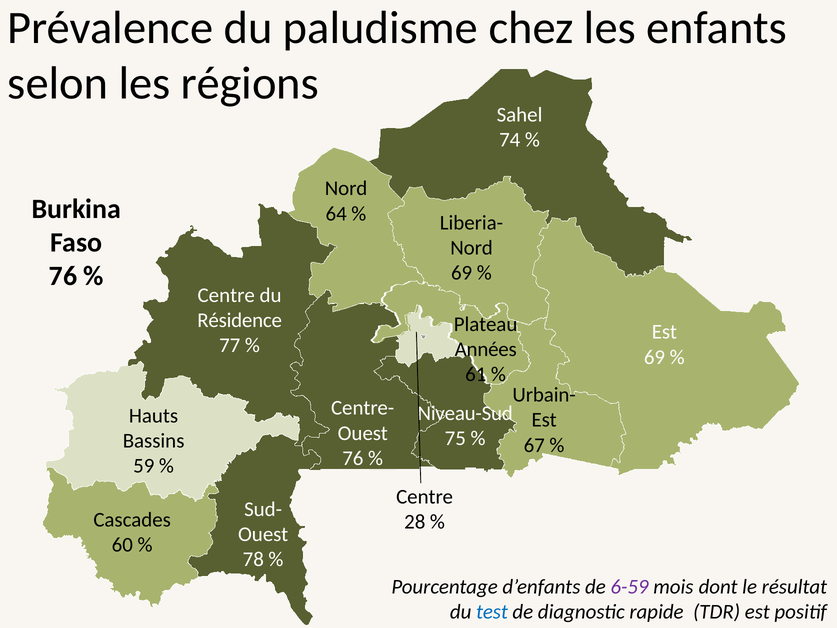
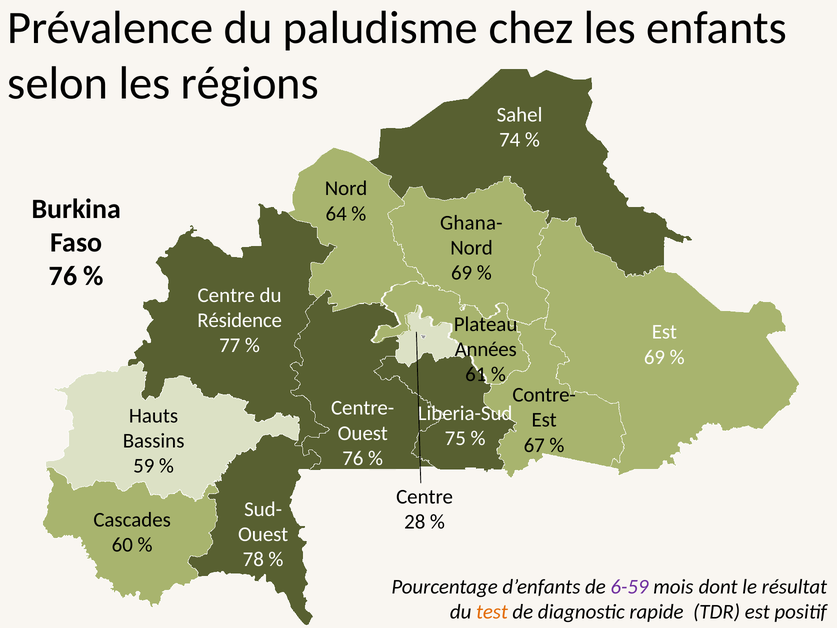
Liberia-: Liberia- -> Ghana-
Urbain-: Urbain- -> Contre-
Niveau-Sud: Niveau-Sud -> Liberia-Sud
test colour: blue -> orange
